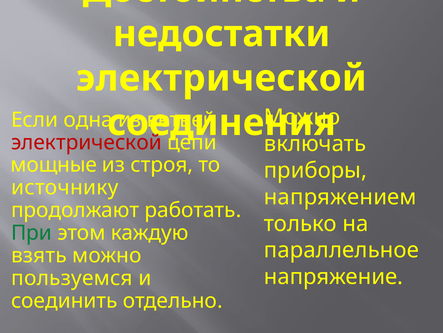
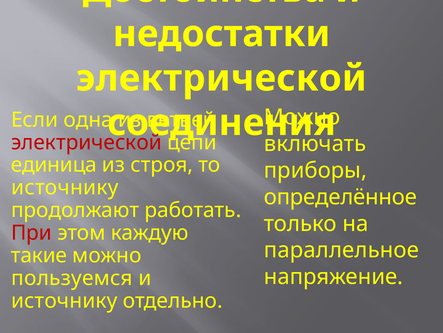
мощные: мощные -> единица
напряжением: напряжением -> определённое
При colour: green -> red
взять: взять -> такие
соединить at (64, 300): соединить -> источнику
